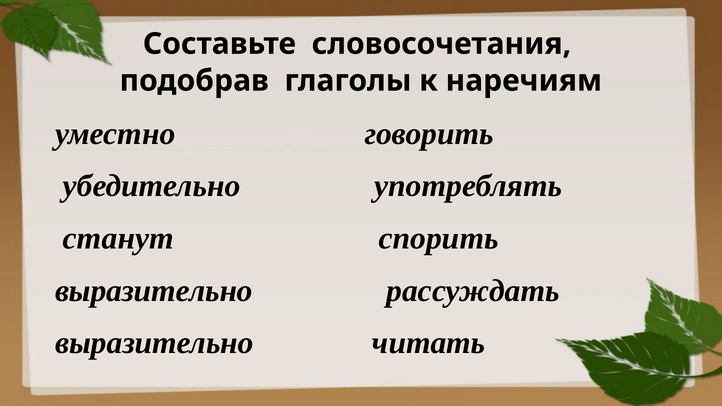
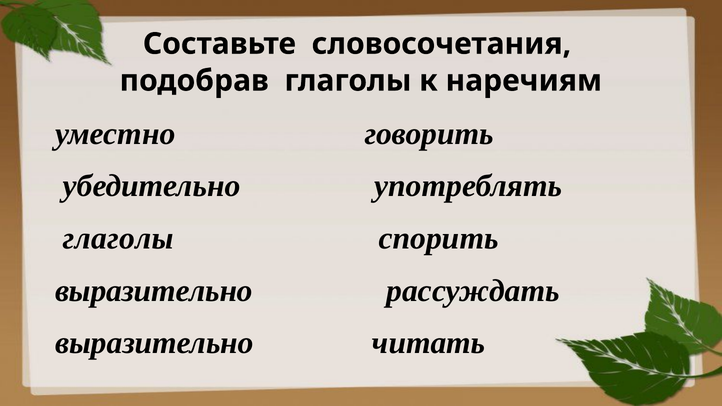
станут at (118, 238): станут -> глаголы
